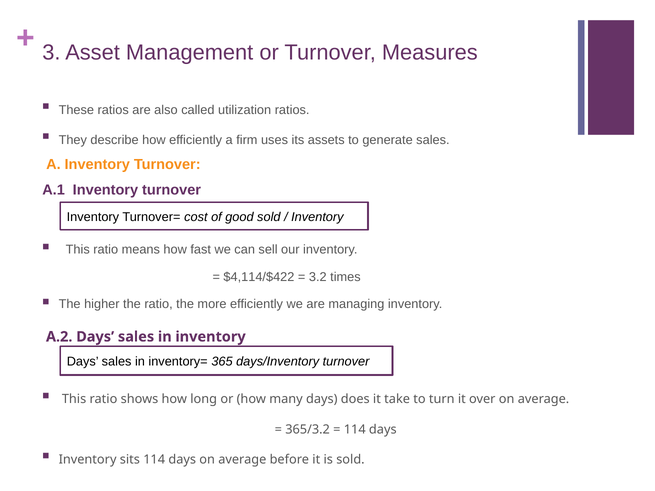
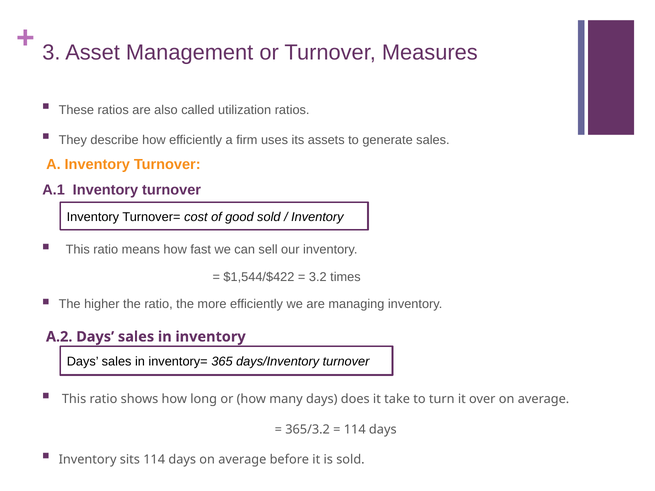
$4,114/$422: $4,114/$422 -> $1,544/$422
